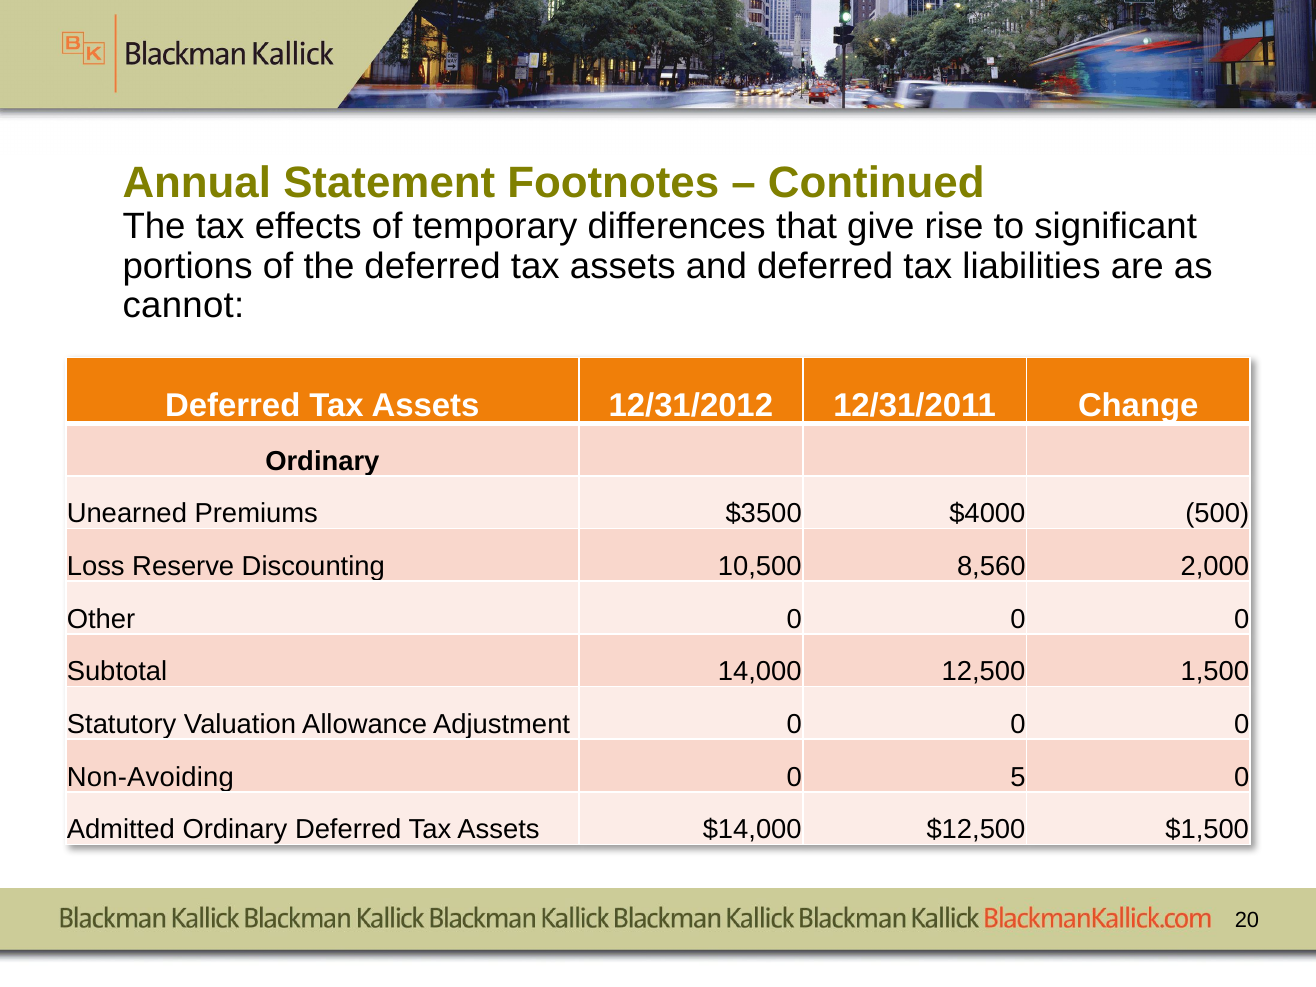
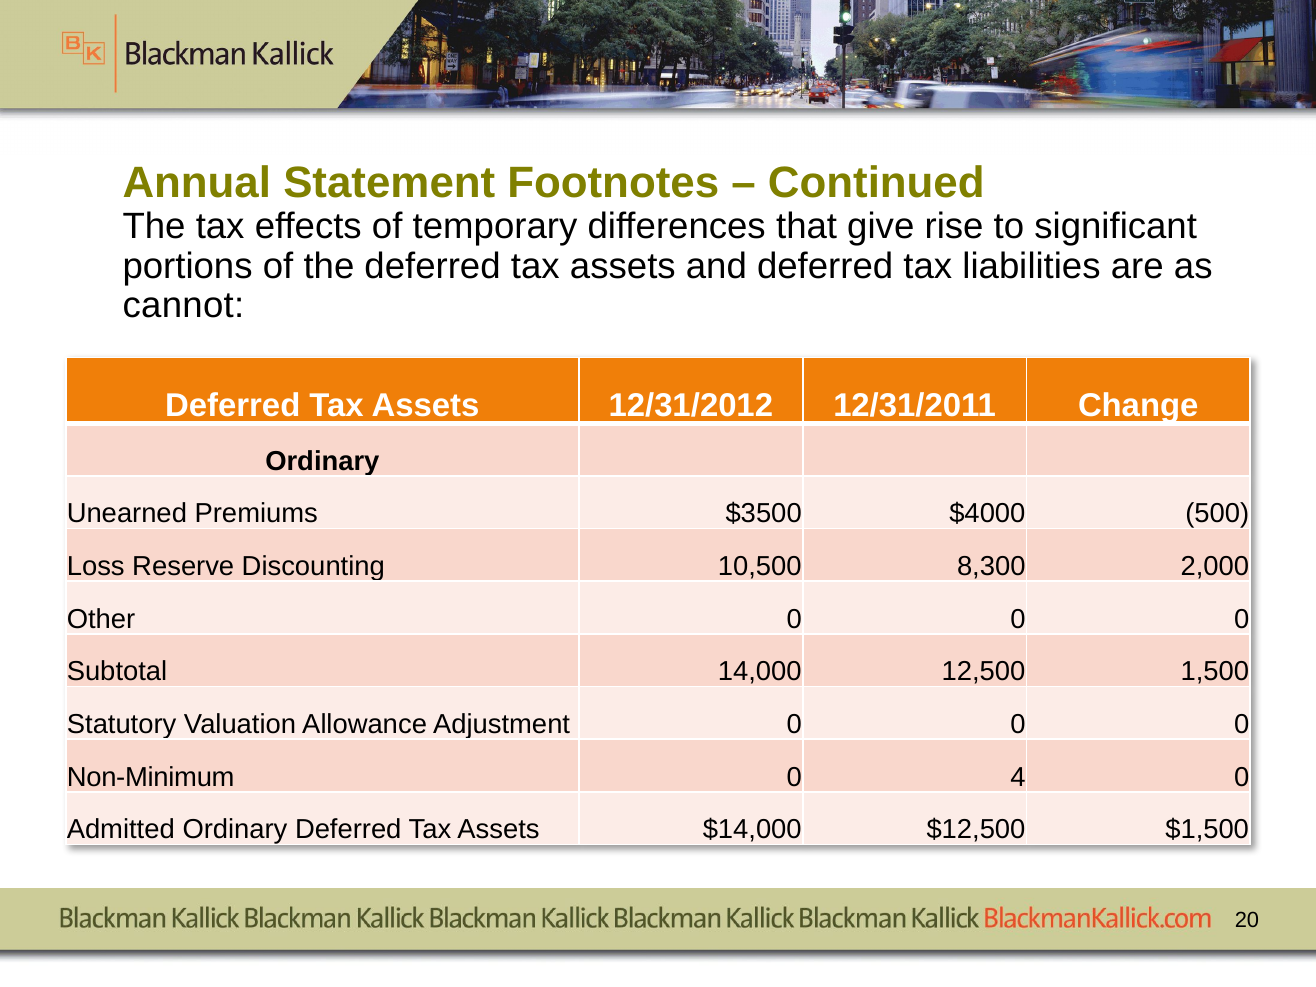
8,560: 8,560 -> 8,300
Non-Avoiding: Non-Avoiding -> Non-Minimum
5: 5 -> 4
